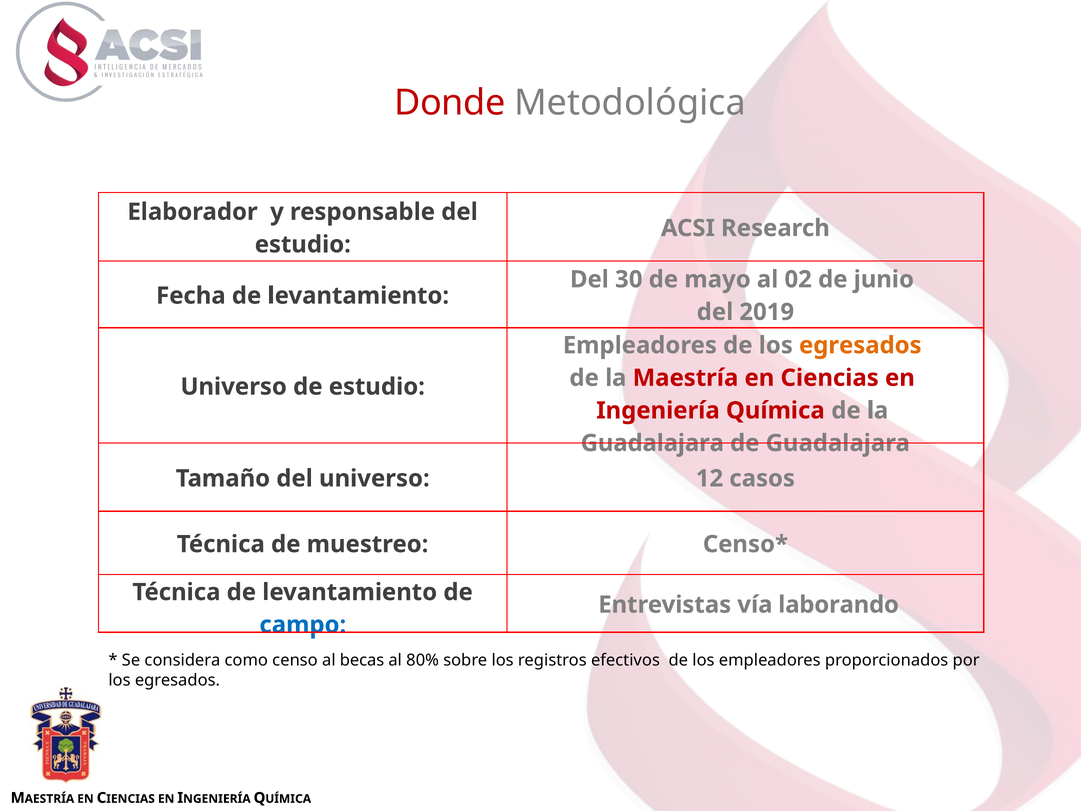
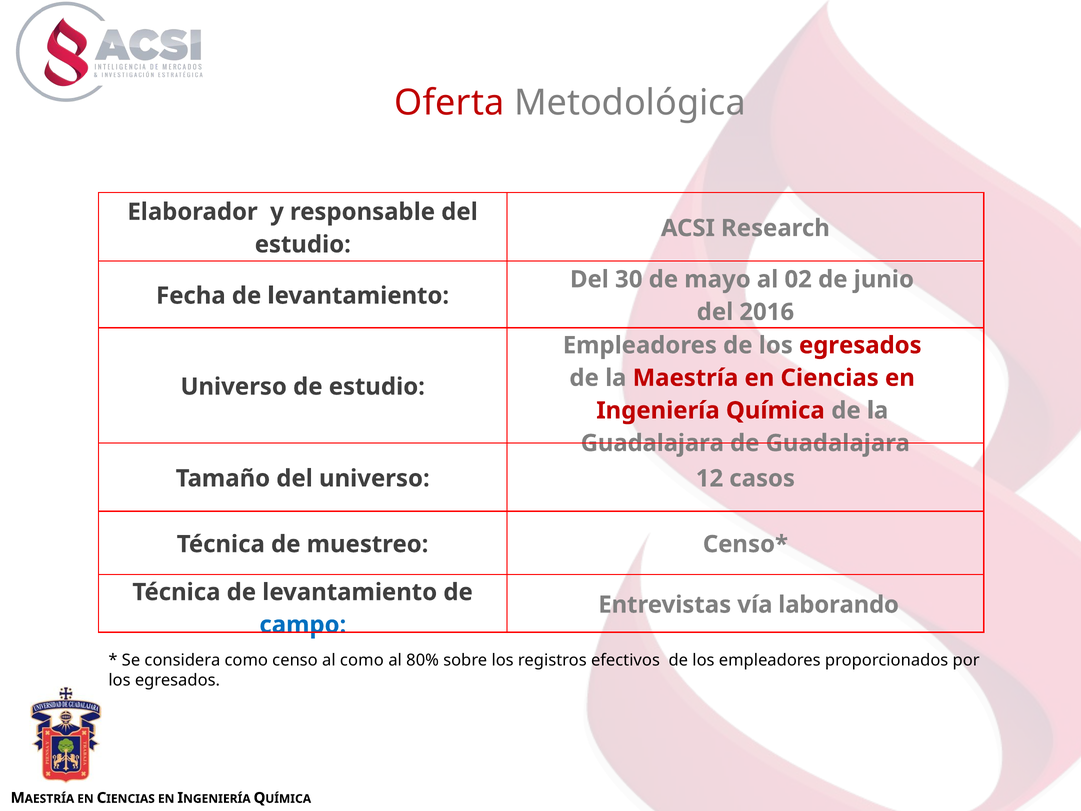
Donde: Donde -> Oferta
2019: 2019 -> 2016
egresados at (860, 345) colour: orange -> red
al becas: becas -> como
